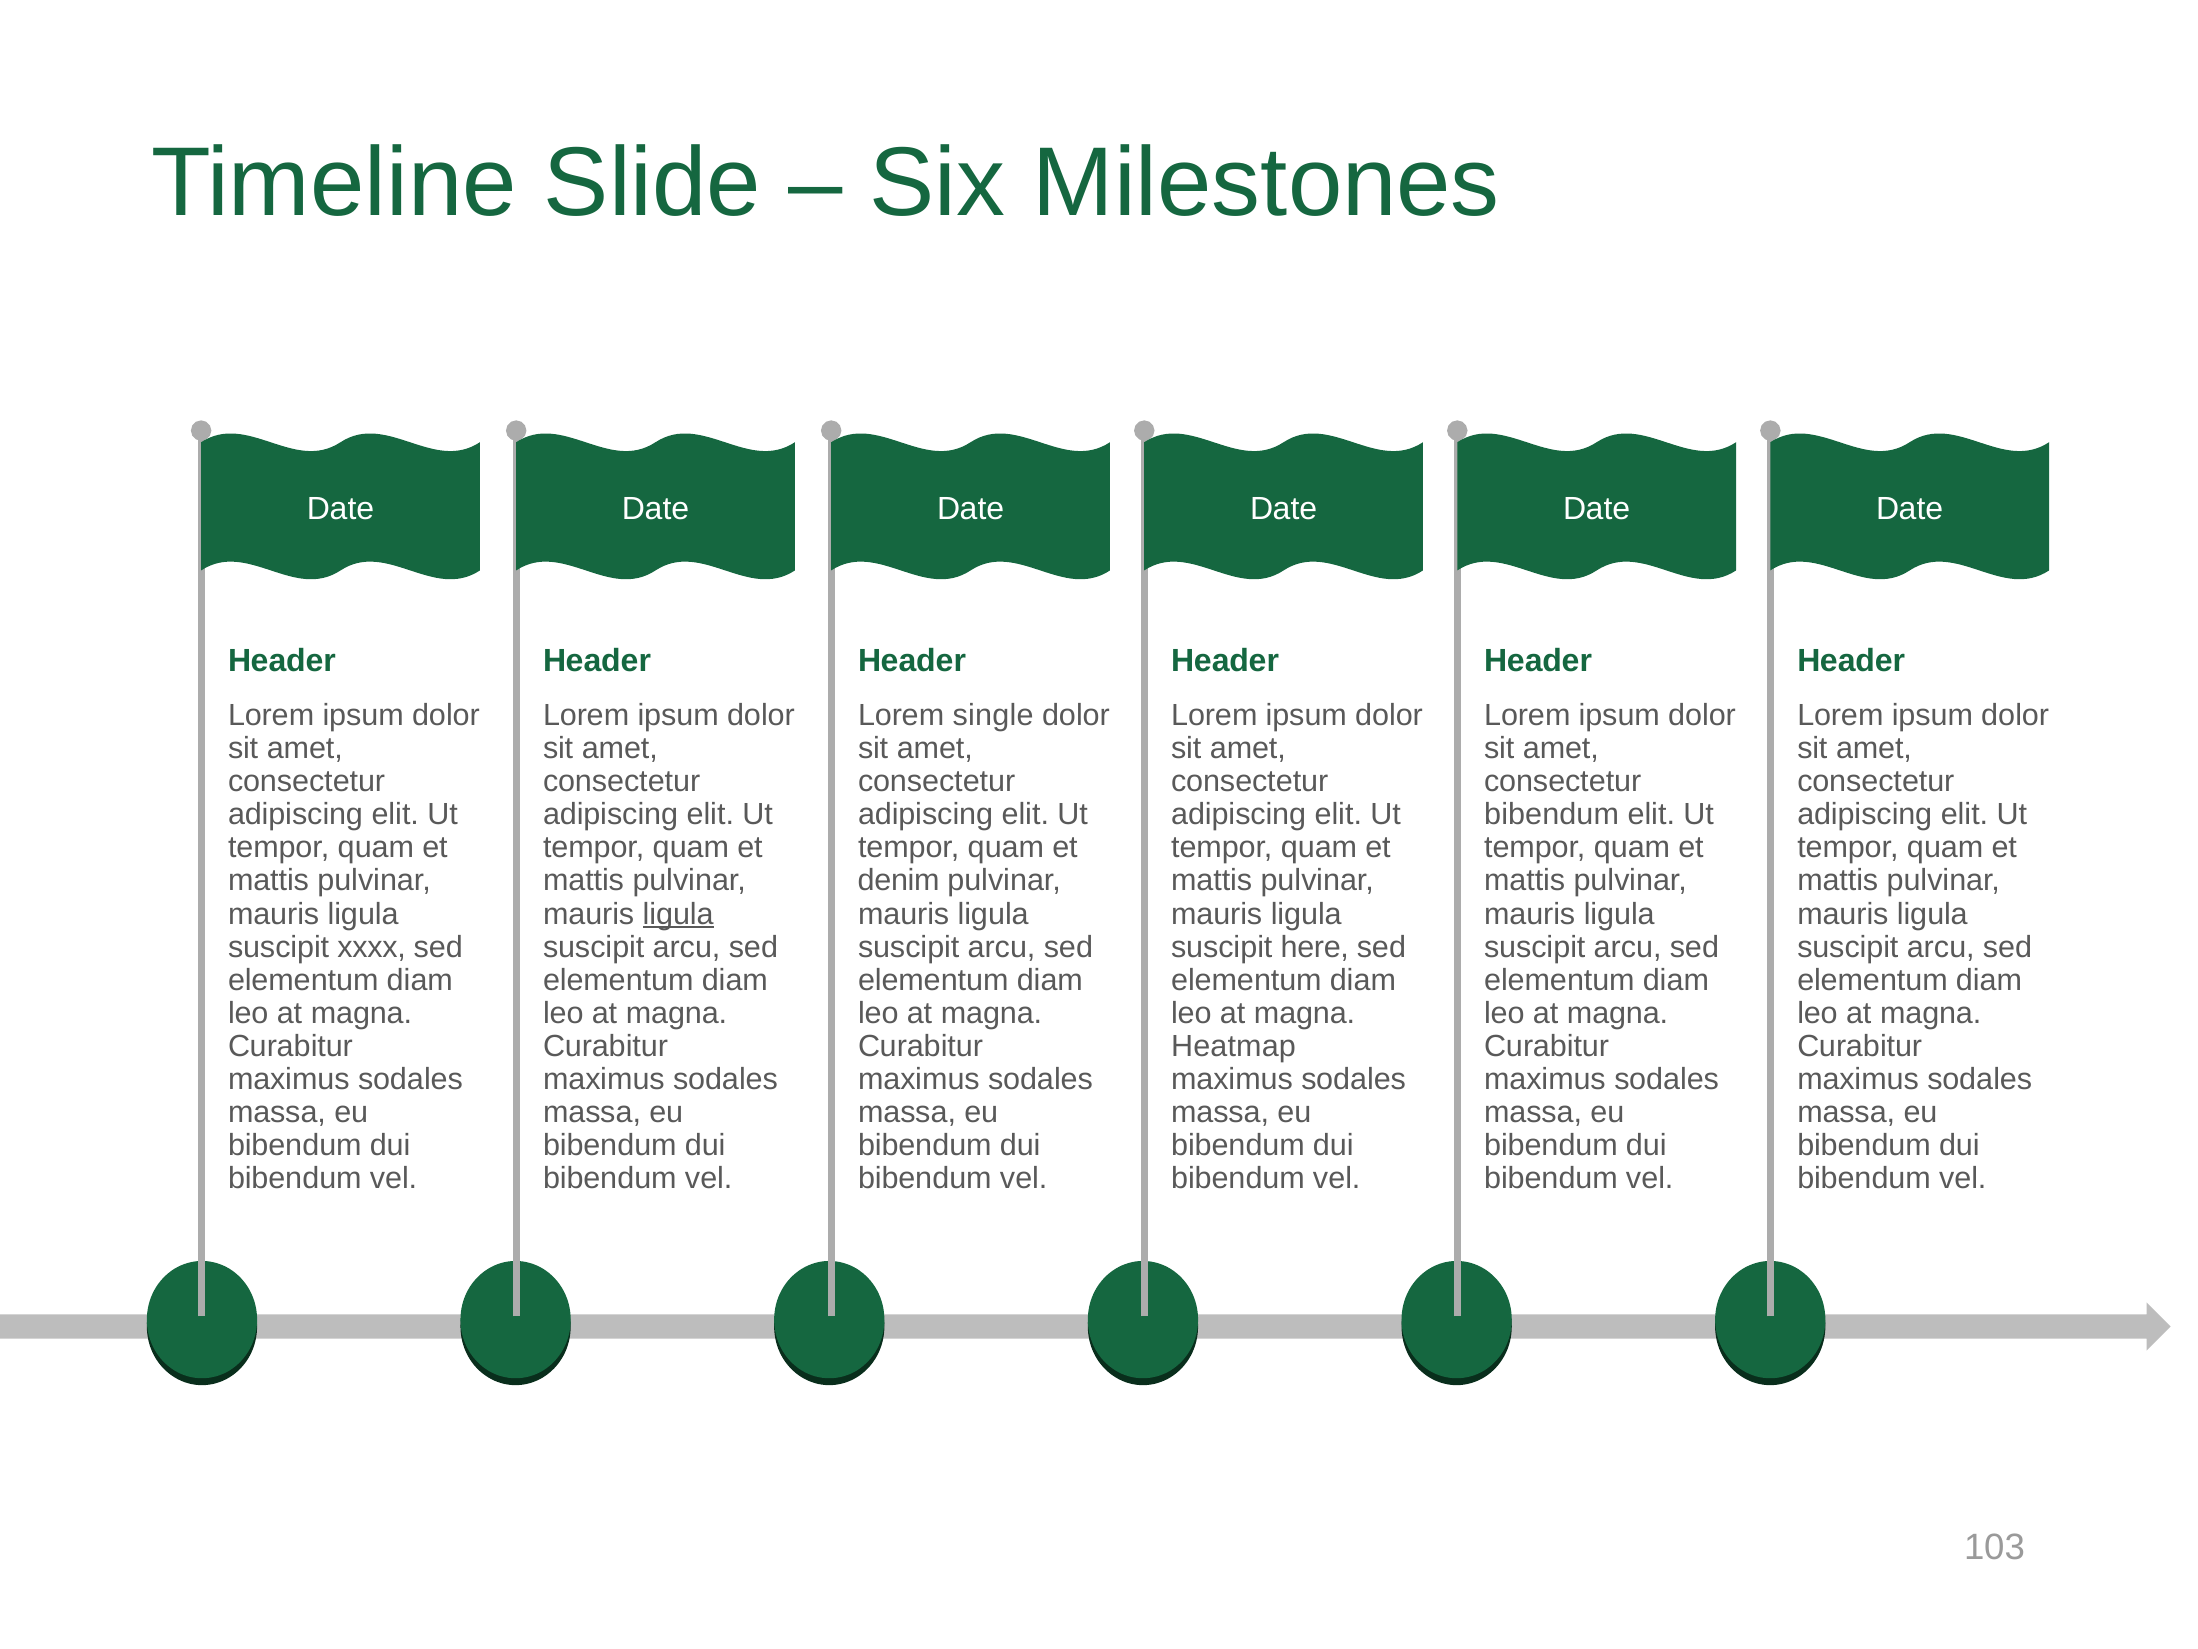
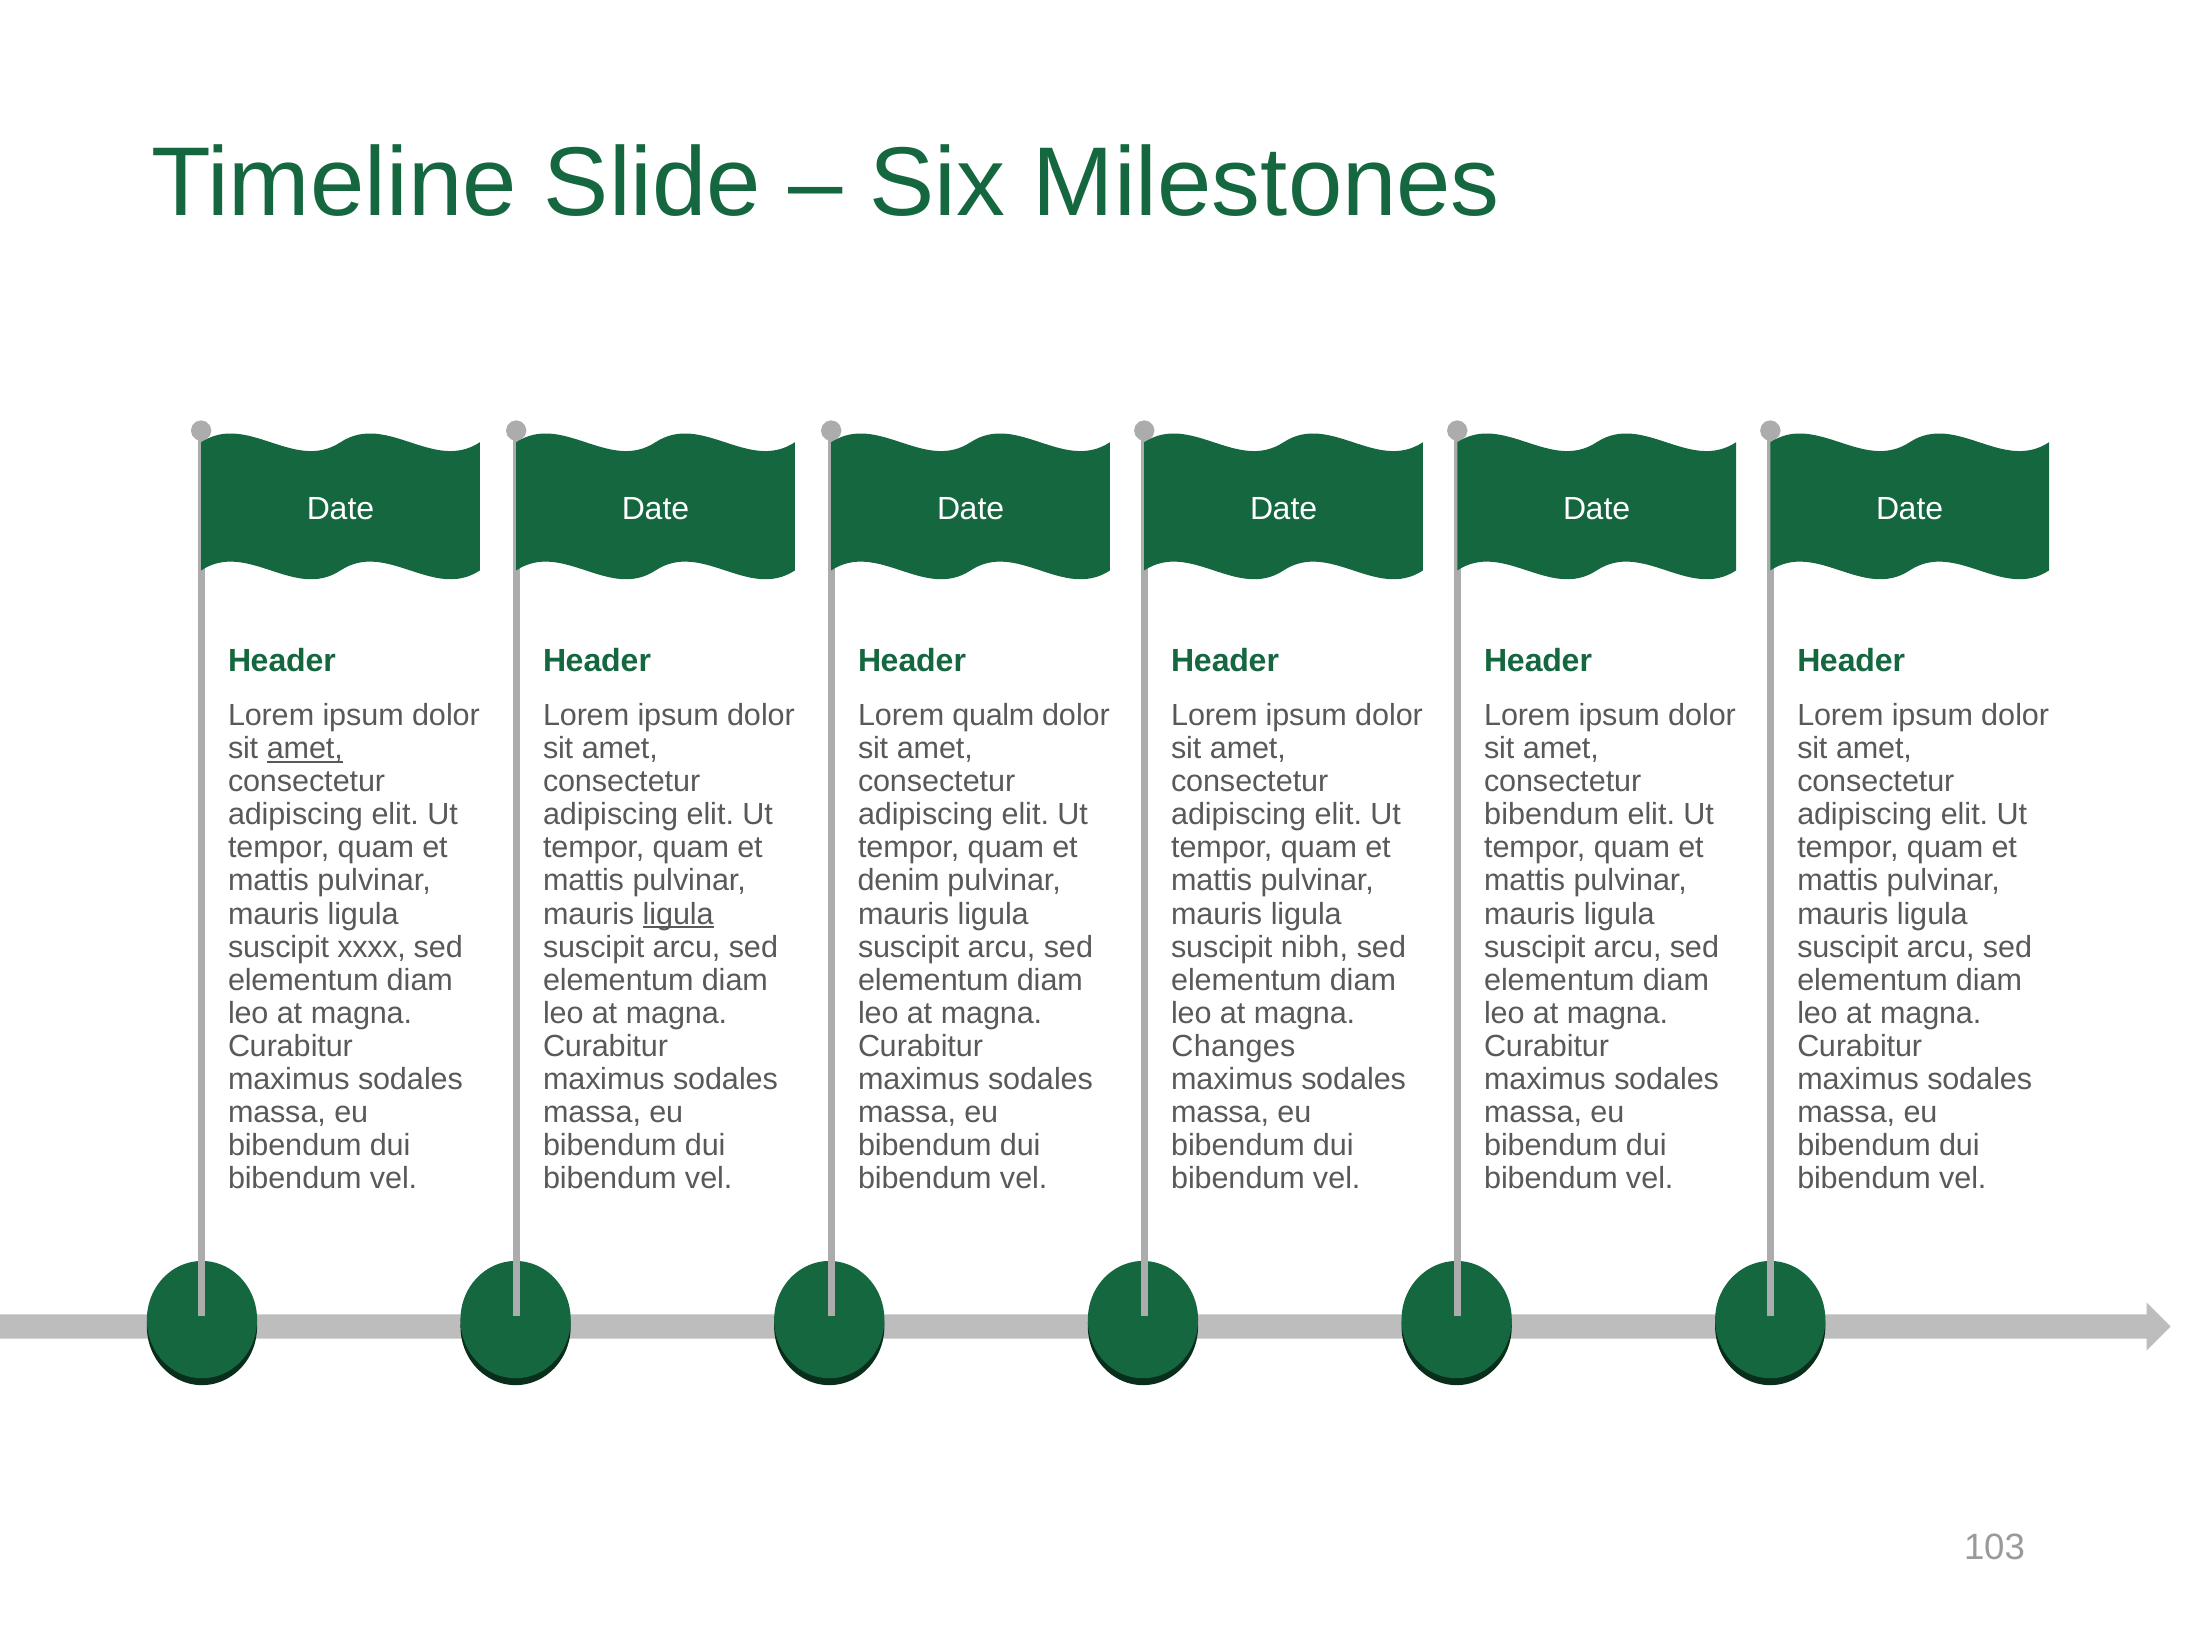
single: single -> qualm
amet at (305, 748) underline: none -> present
here: here -> nibh
Heatmap: Heatmap -> Changes
